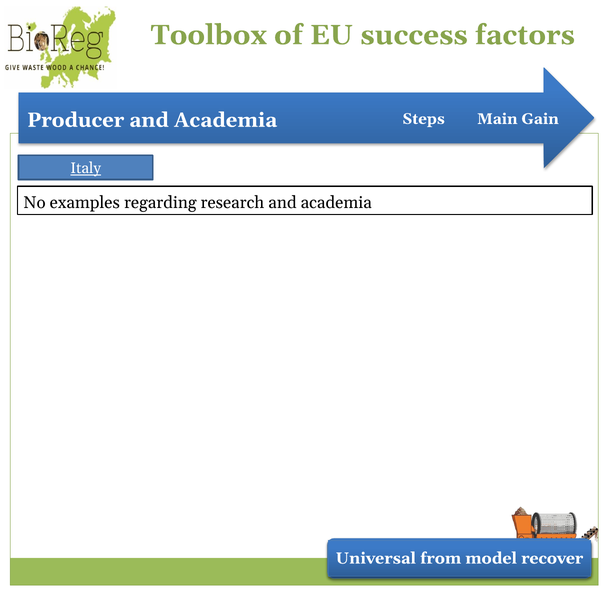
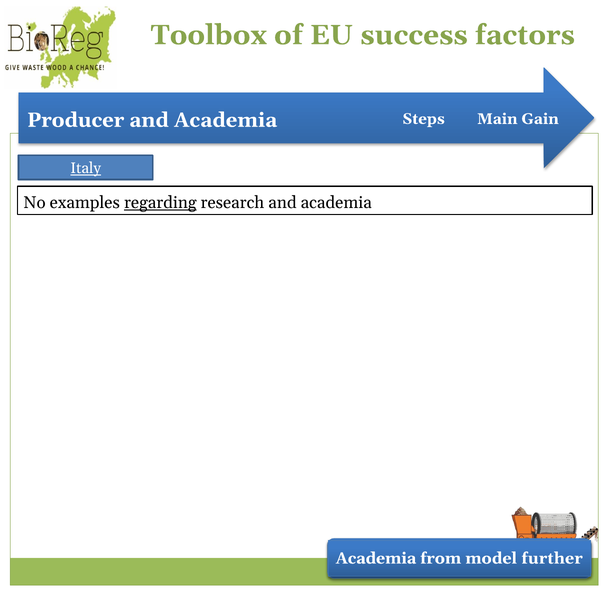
regarding underline: none -> present
Universal at (376, 559): Universal -> Academia
recover: recover -> further
